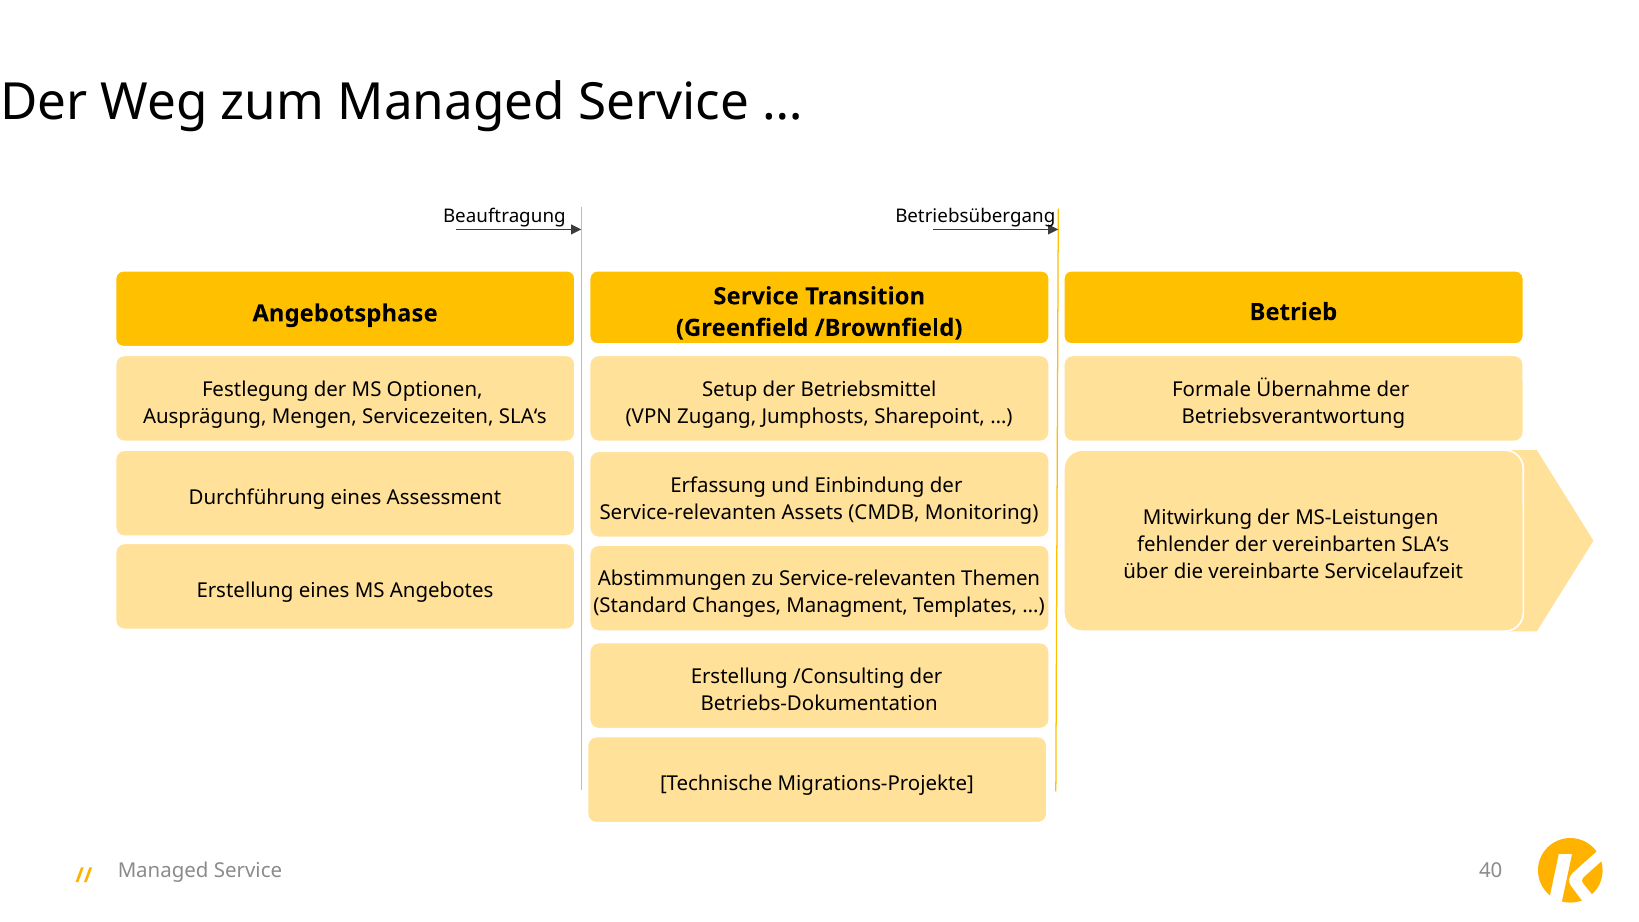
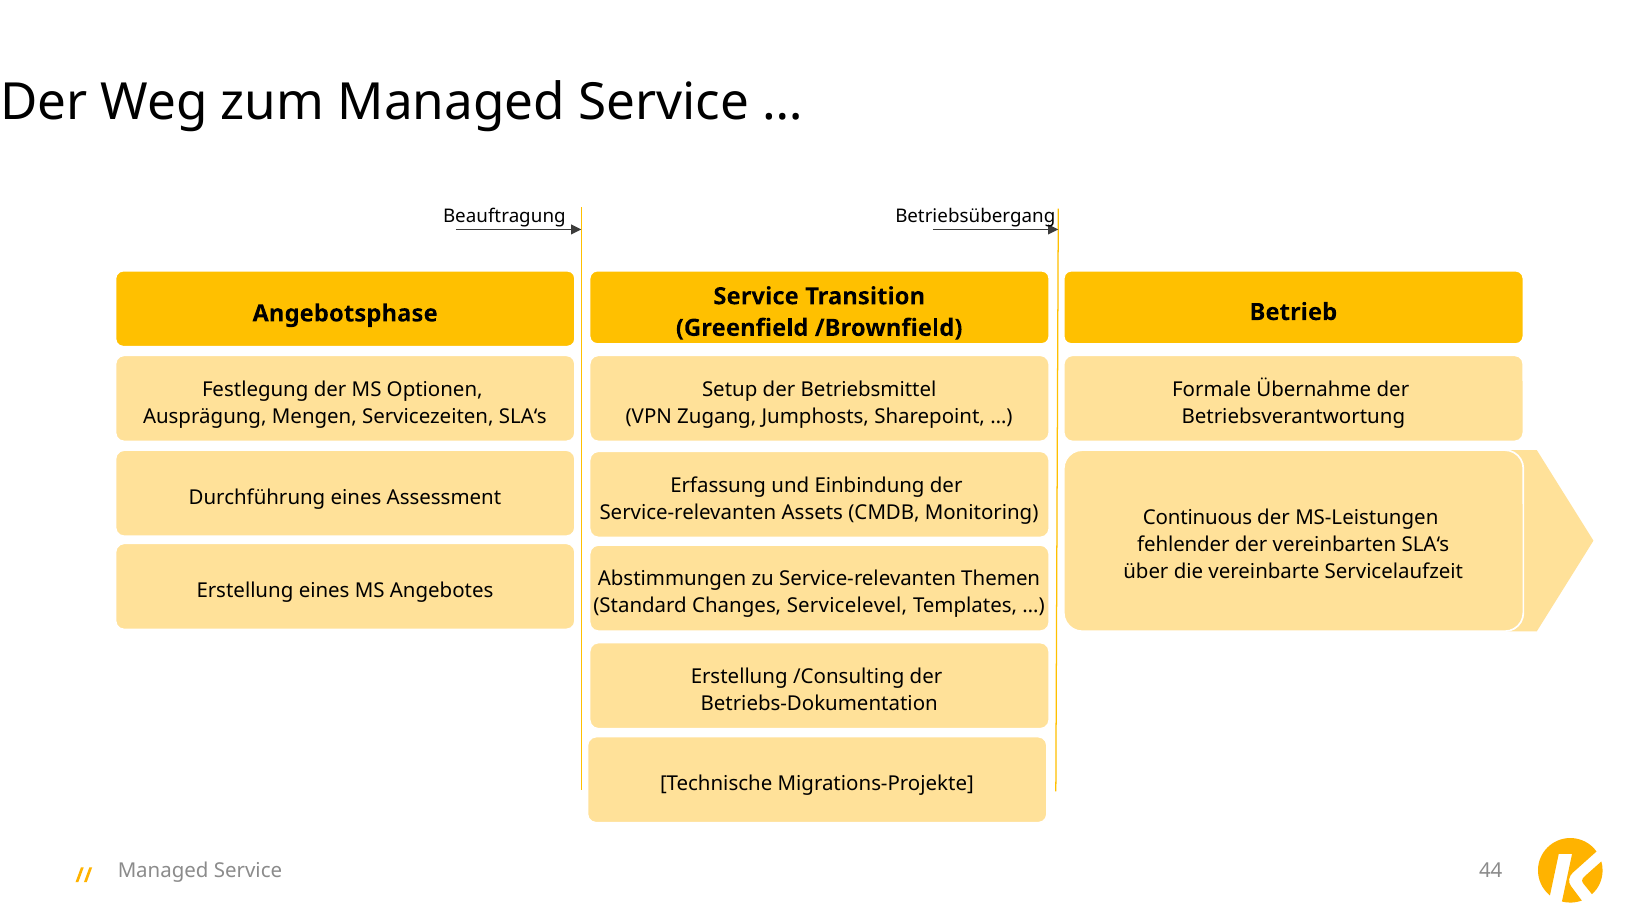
Mitwirkung: Mitwirkung -> Continuous
Managment: Managment -> Servicelevel
40: 40 -> 44
